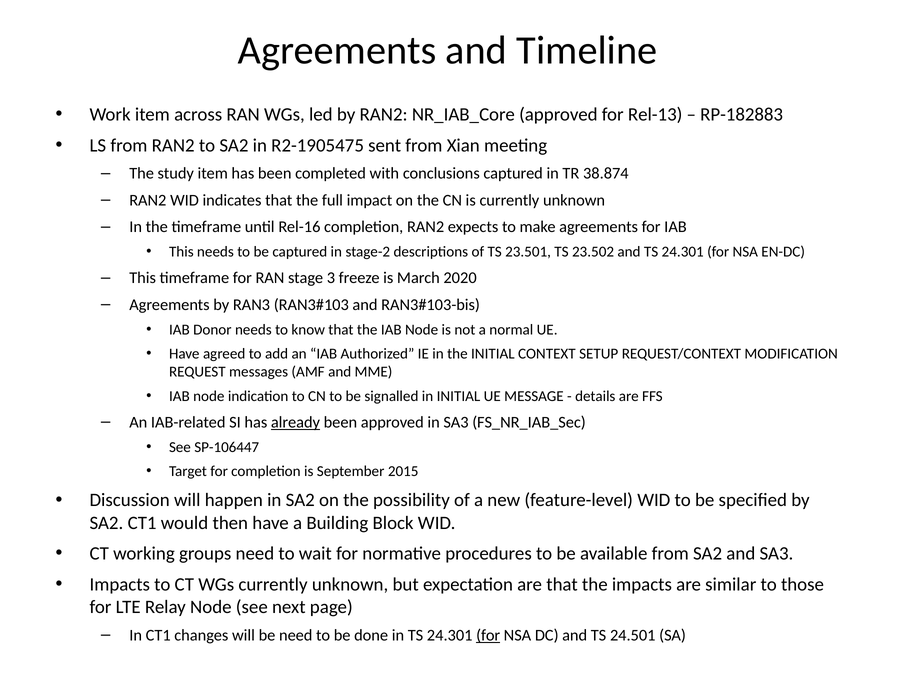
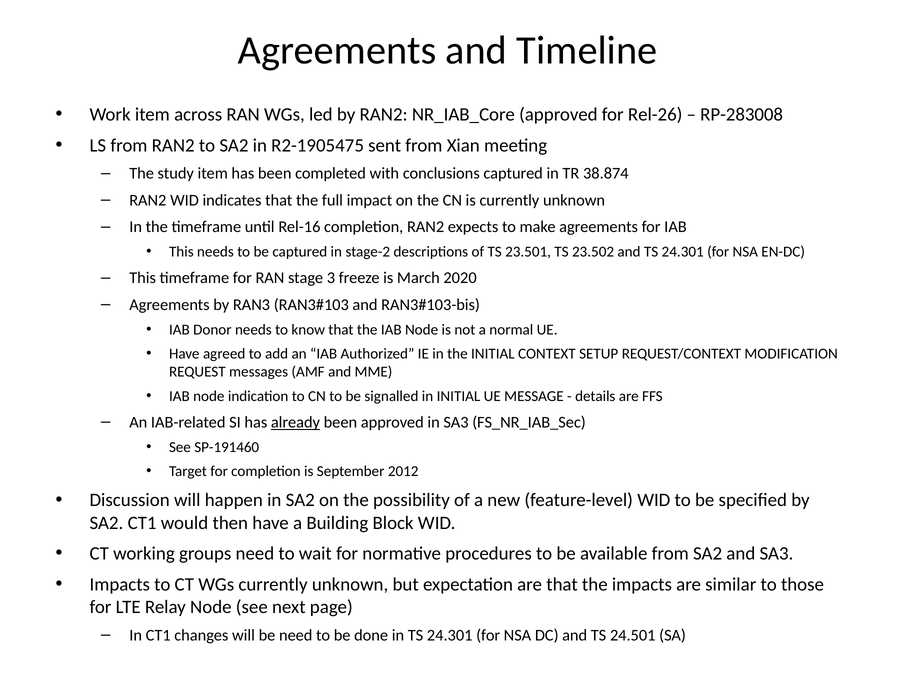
Rel-13: Rel-13 -> Rel-26
RP-182883: RP-182883 -> RP-283008
SP-106447: SP-106447 -> SP-191460
2015: 2015 -> 2012
for at (488, 635) underline: present -> none
